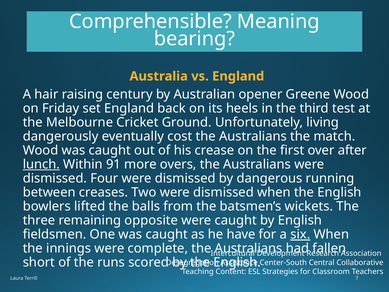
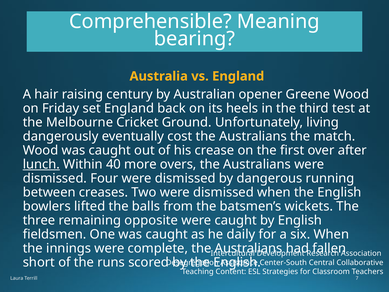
91: 91 -> 40
have: have -> daily
six underline: present -> none
